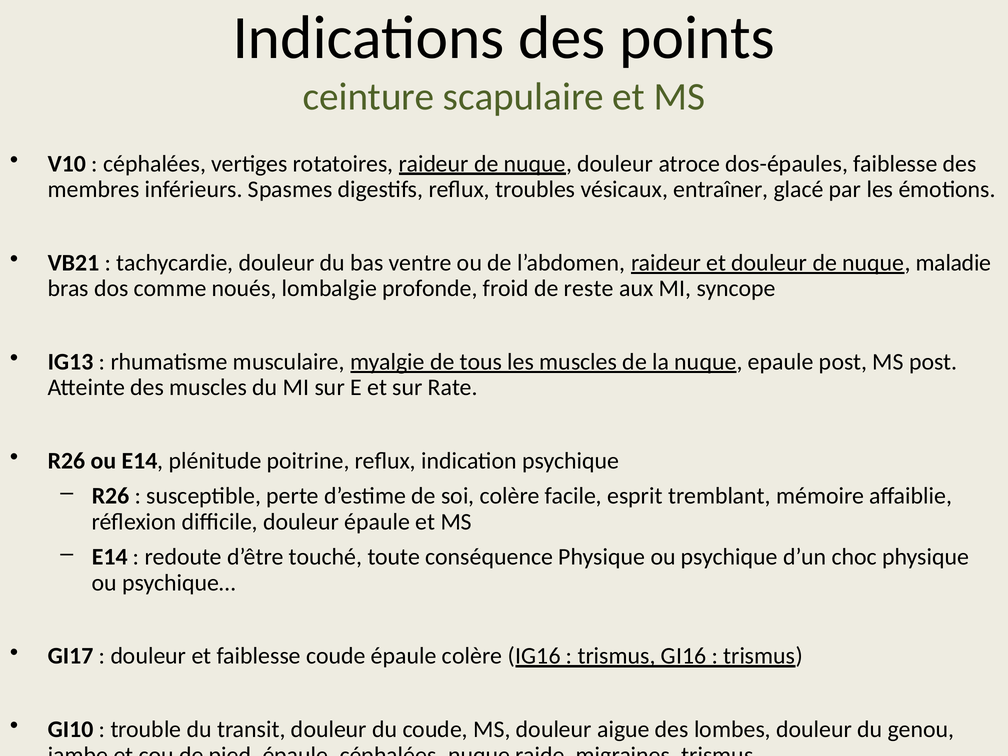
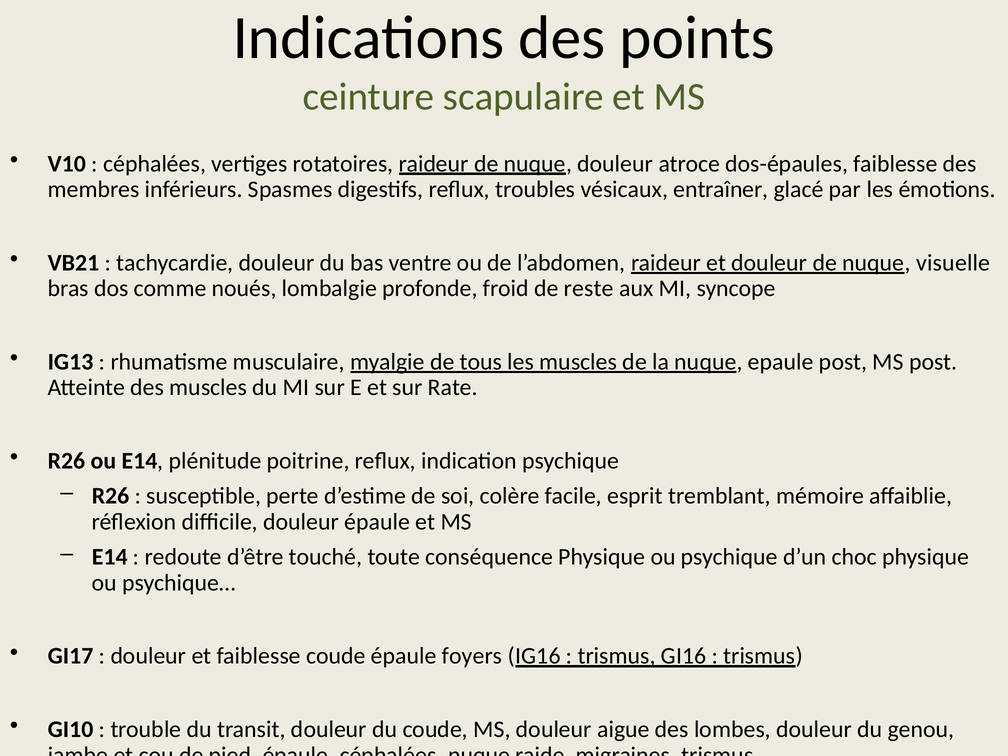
maladie: maladie -> visuelle
épaule colère: colère -> foyers
